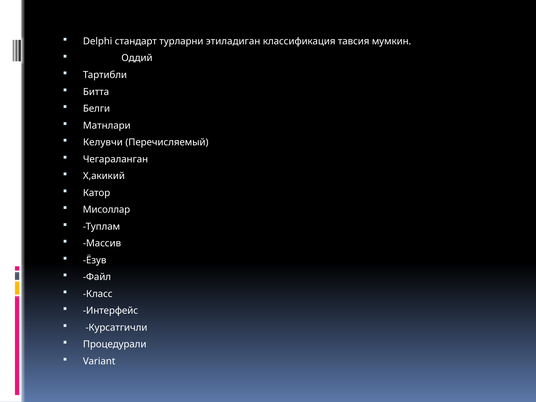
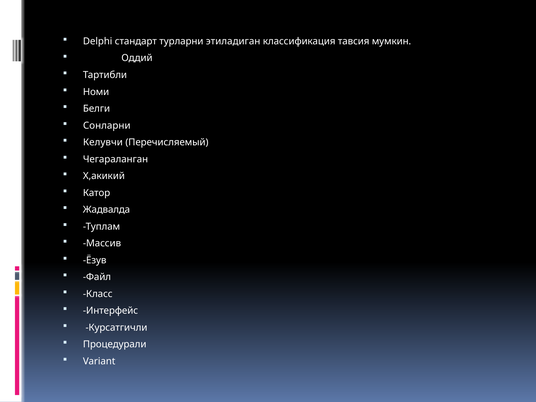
Битта: Битта -> Номи
Матнлари: Матнлари -> Сонларни
Мисоллар: Мисоллар -> Жадвалда
